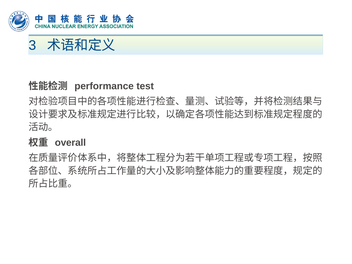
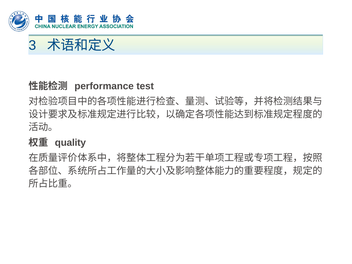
overall: overall -> quality
